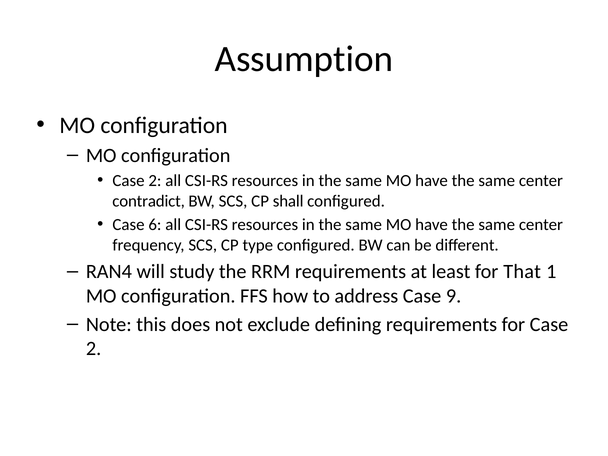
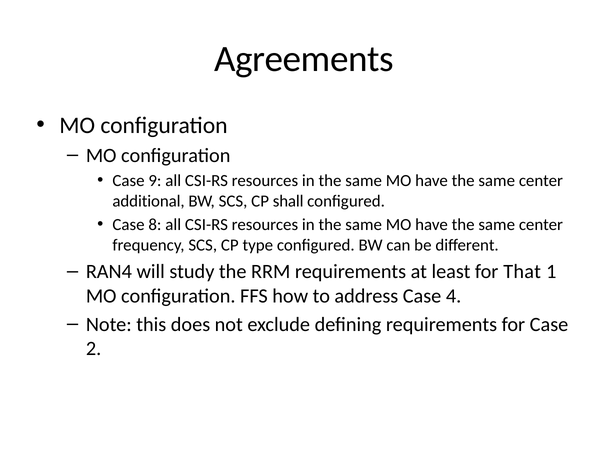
Assumption: Assumption -> Agreements
2 at (155, 181): 2 -> 9
contradict: contradict -> additional
6: 6 -> 8
9: 9 -> 4
